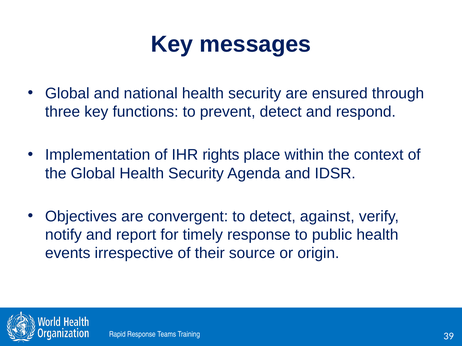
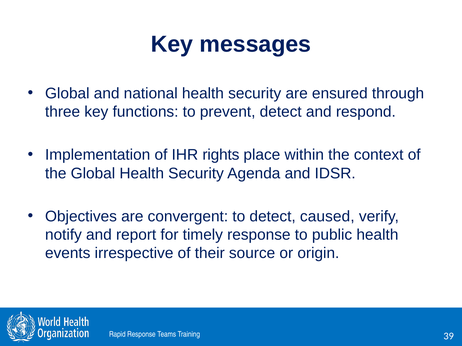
against: against -> caused
